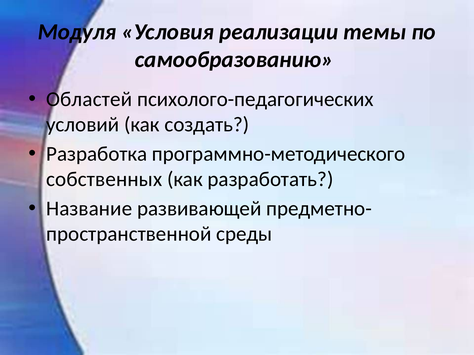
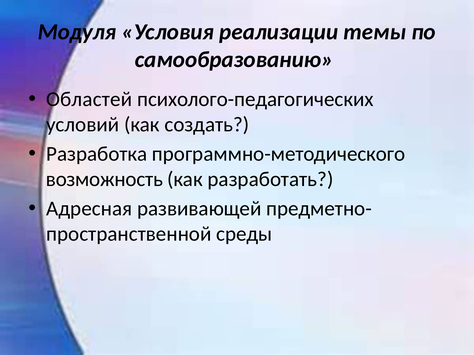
собственных: собственных -> возможность
Название: Название -> Адресная
